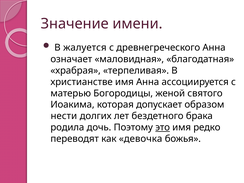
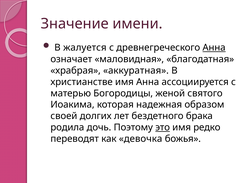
Анна at (214, 48) underline: none -> present
терпеливая: терпеливая -> аккуратная
допускает: допускает -> надежная
нести: нести -> своей
